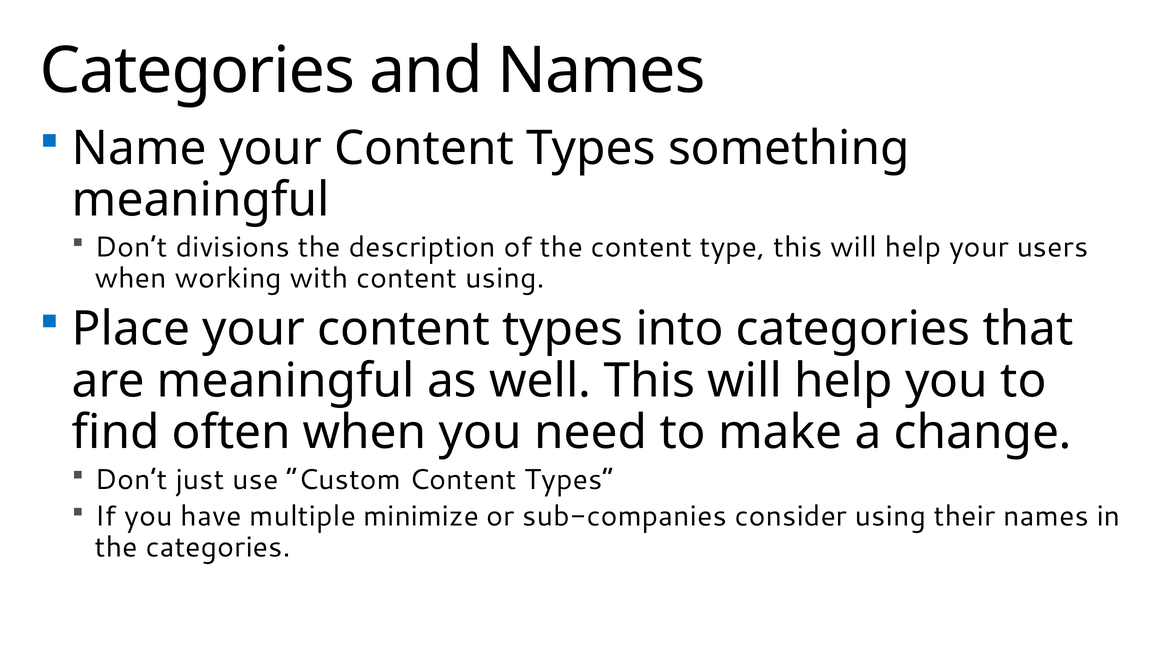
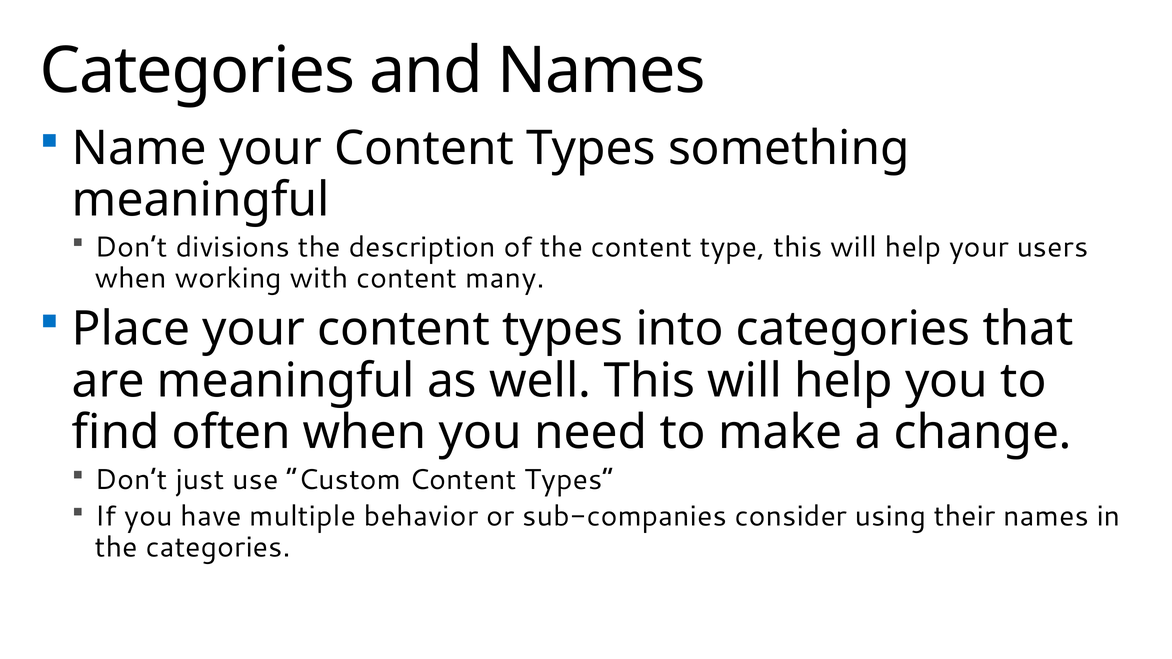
content using: using -> many
minimize: minimize -> behavior
